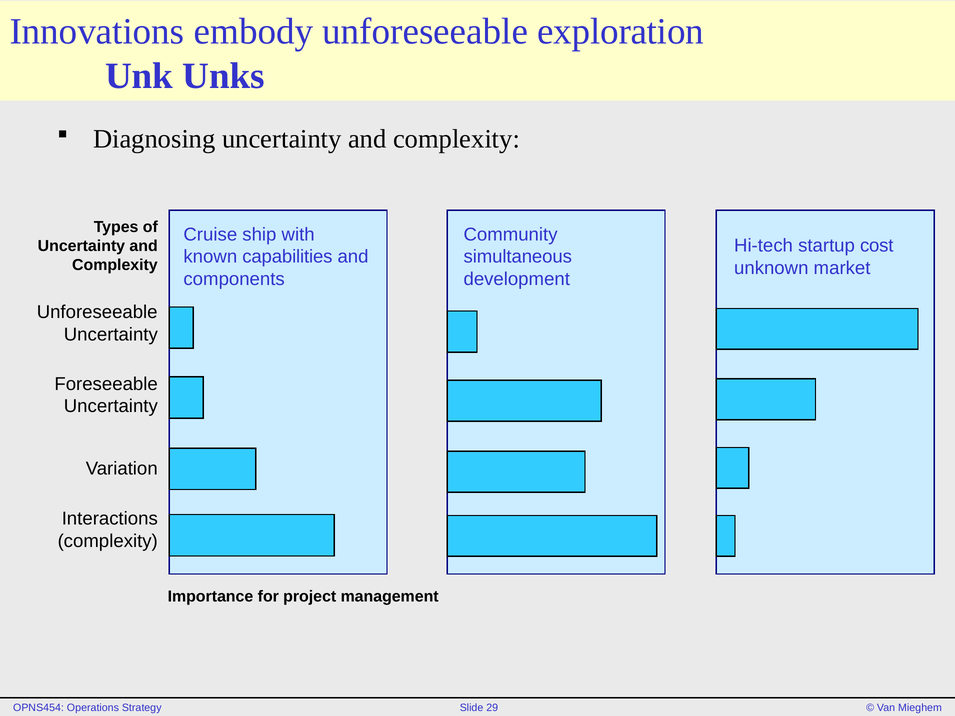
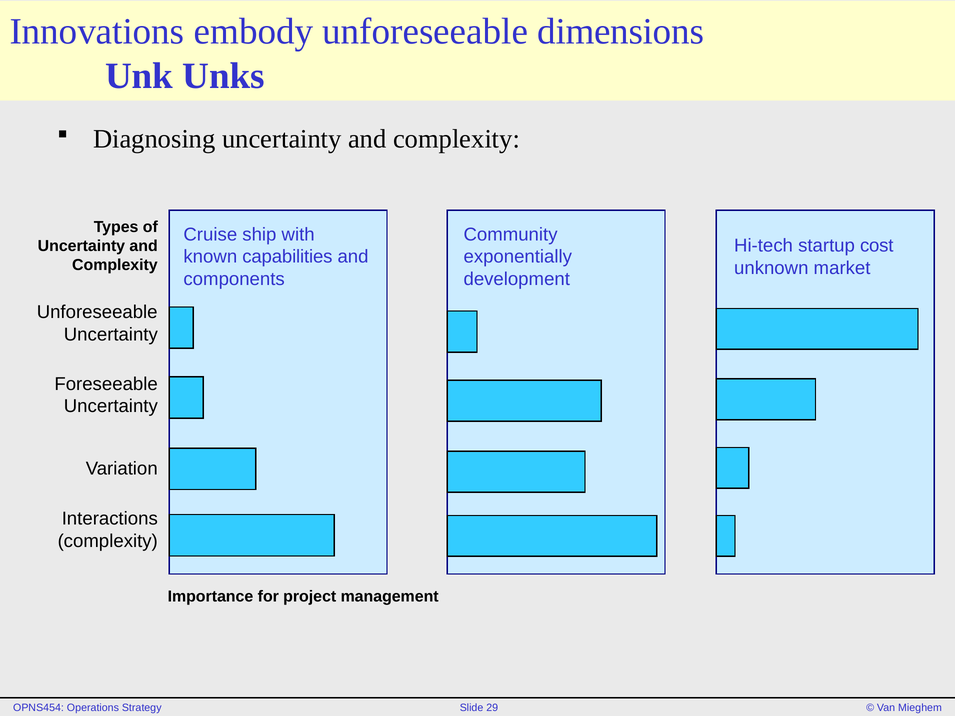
exploration: exploration -> dimensions
simultaneous: simultaneous -> exponentially
